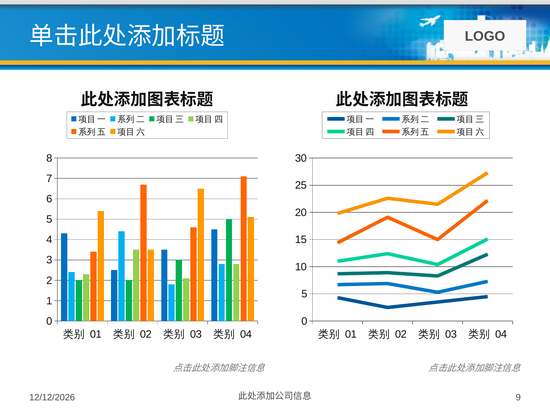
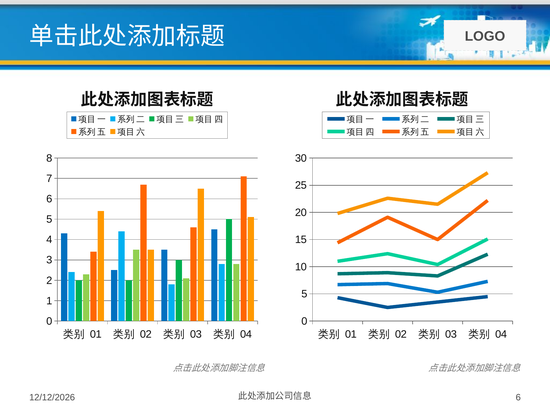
9 at (518, 397): 9 -> 6
